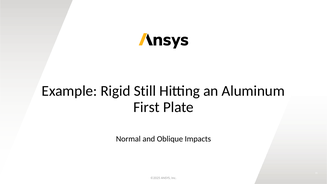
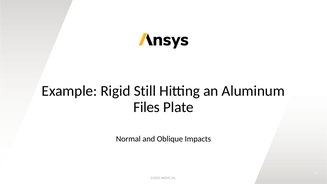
First: First -> Files
